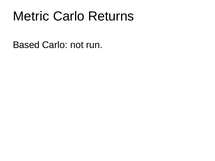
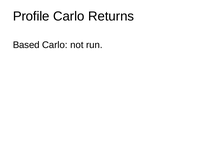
Metric: Metric -> Profile
